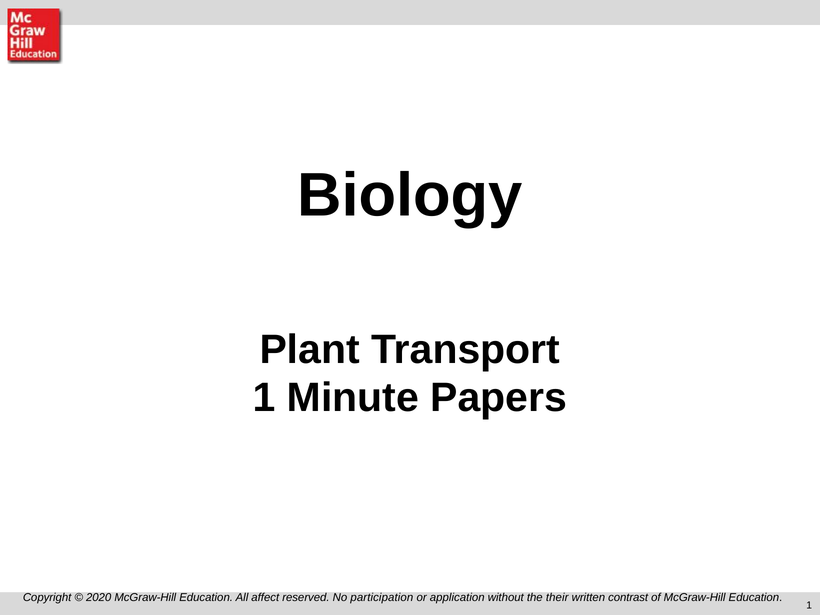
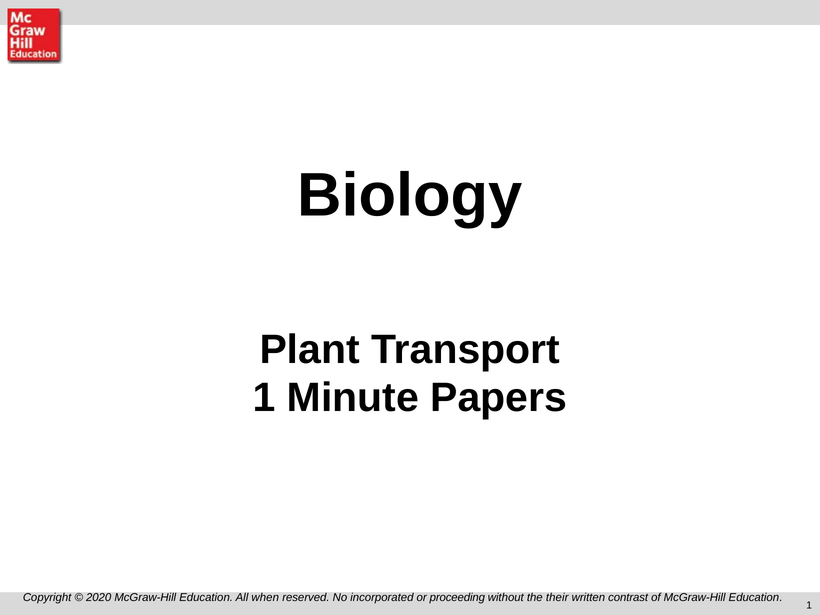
affect: affect -> when
participation: participation -> incorporated
application: application -> proceeding
